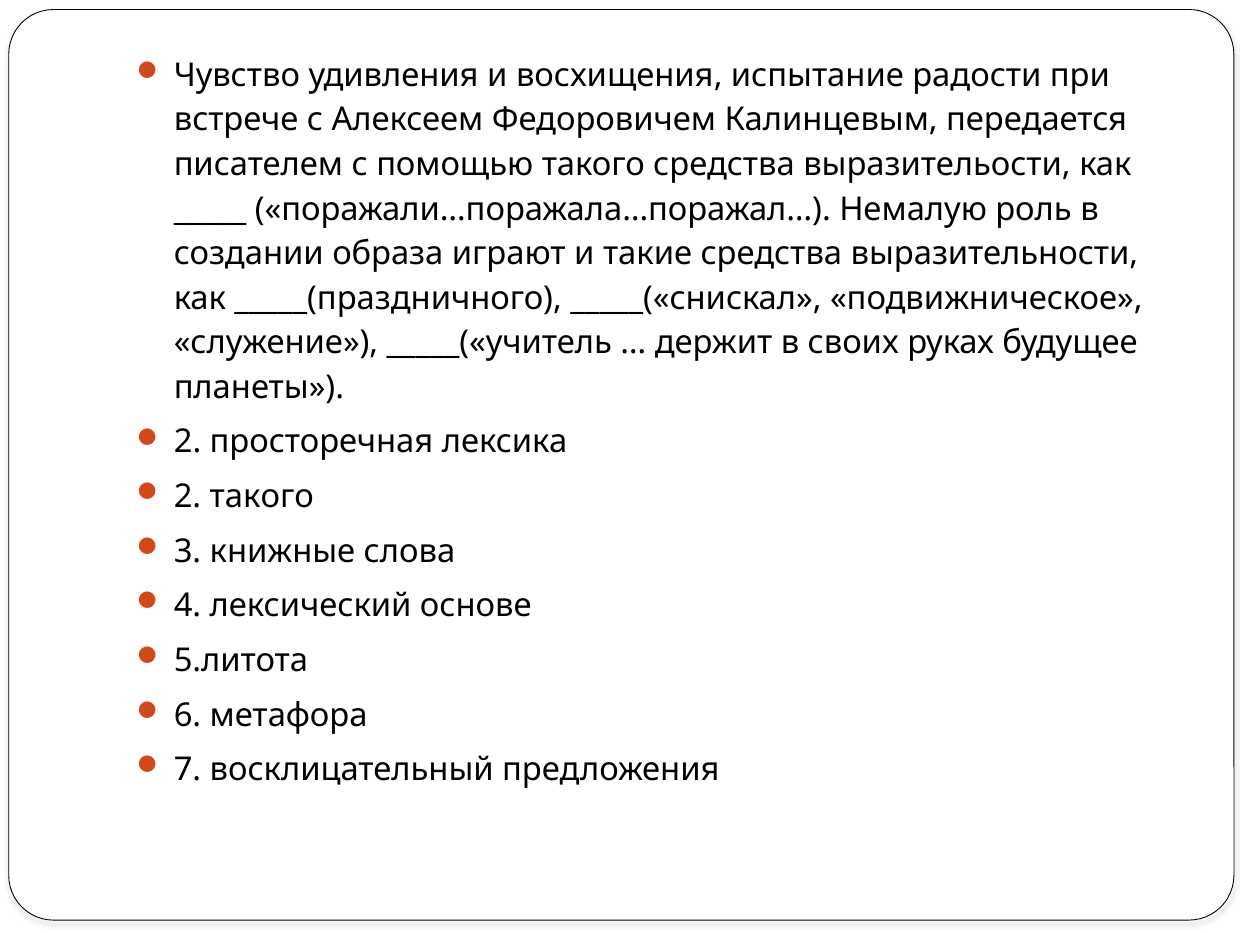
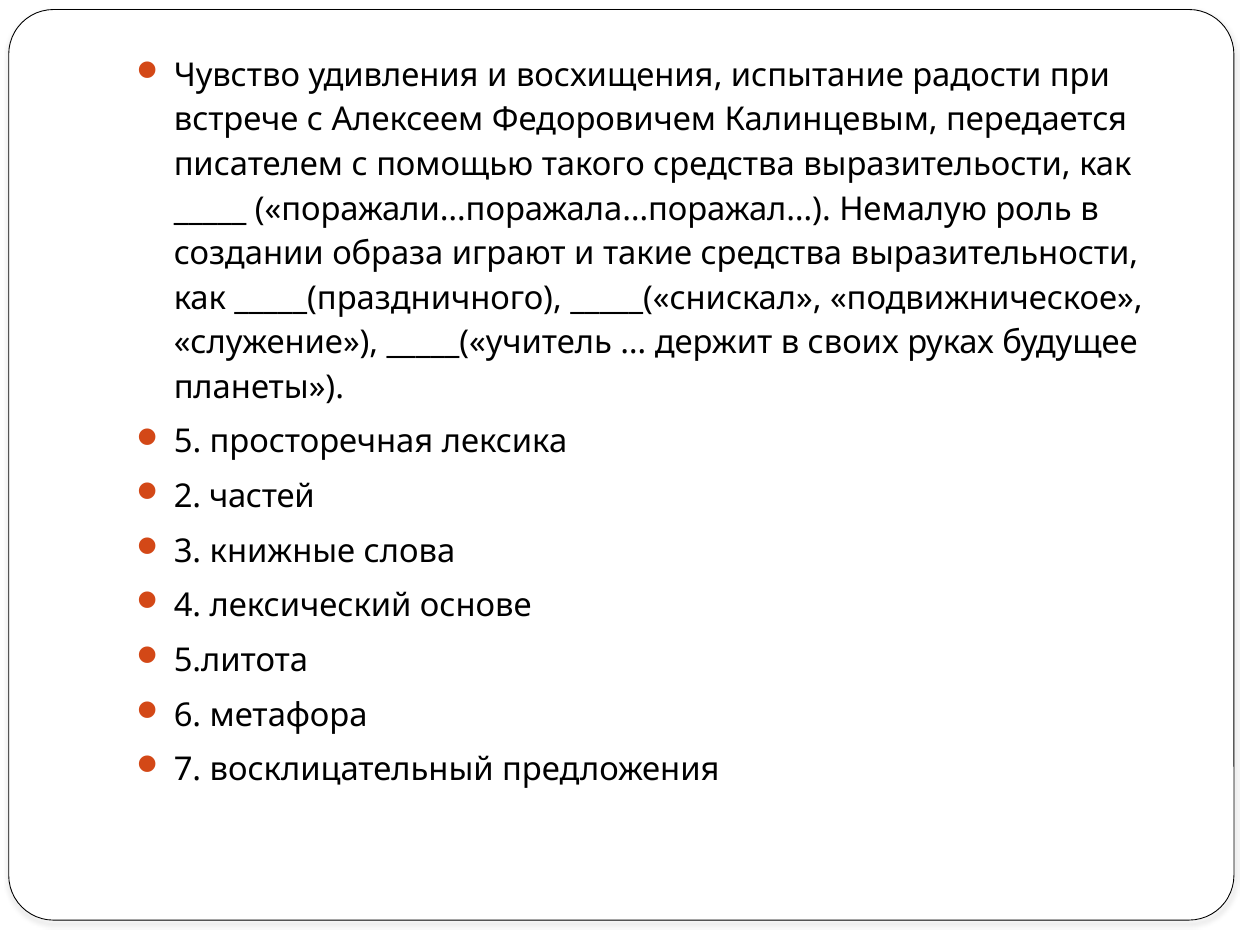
2 at (188, 442): 2 -> 5
2 такого: такого -> частей
